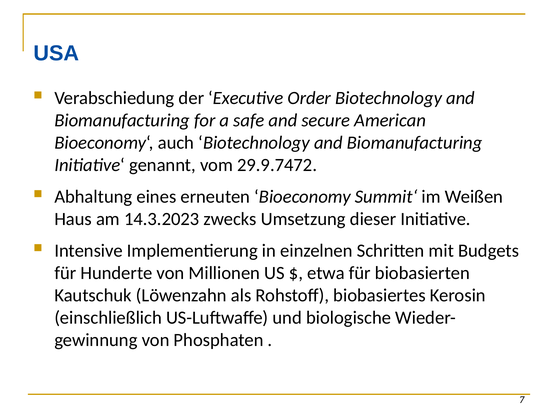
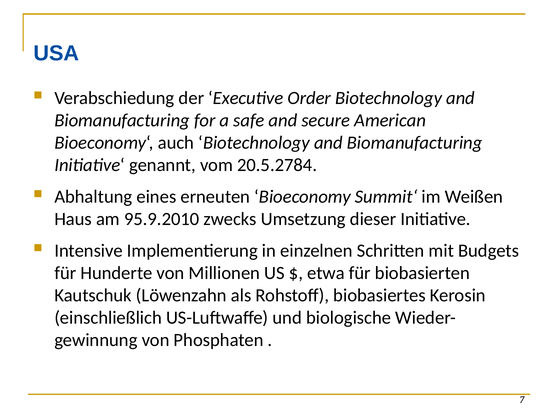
29.9.7472: 29.9.7472 -> 20.5.2784
14.3.2023: 14.3.2023 -> 95.9.2010
